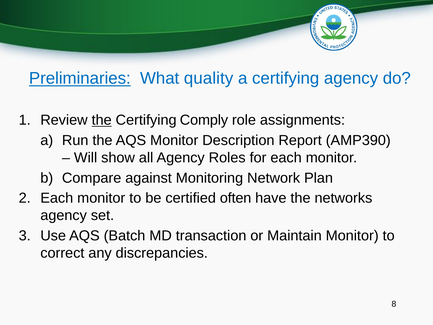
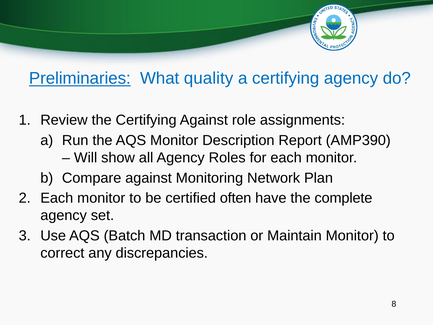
the at (102, 120) underline: present -> none
Certifying Comply: Comply -> Against
networks: networks -> complete
